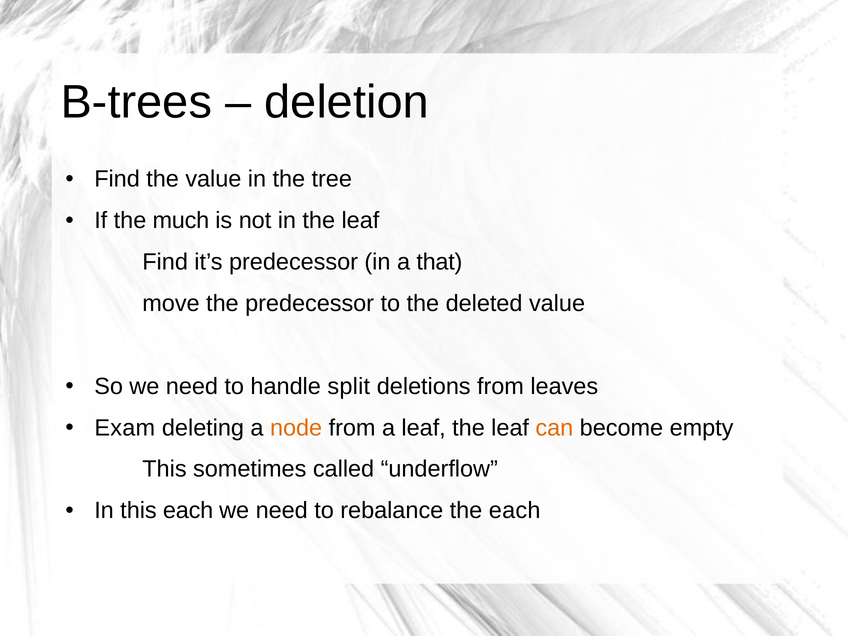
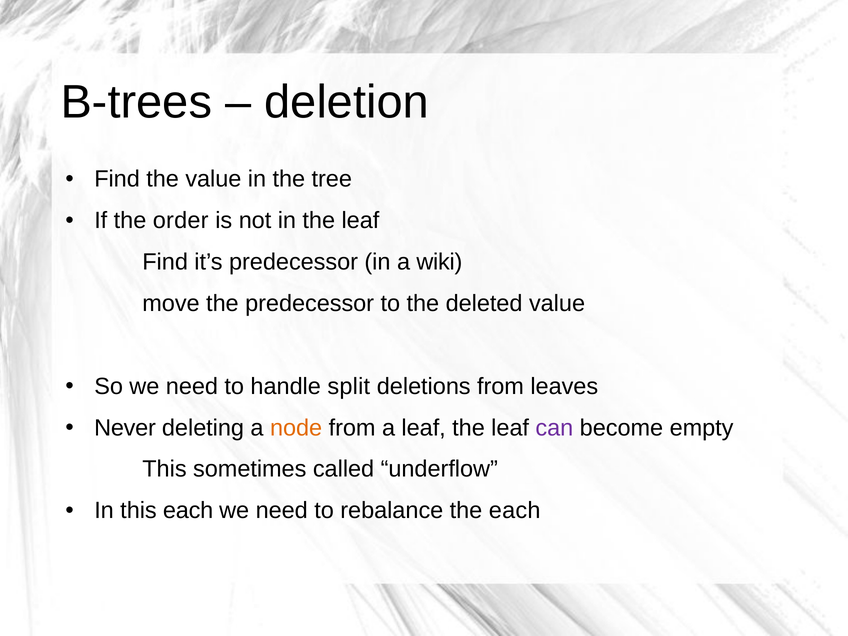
much: much -> order
that: that -> wiki
Exam: Exam -> Never
can colour: orange -> purple
